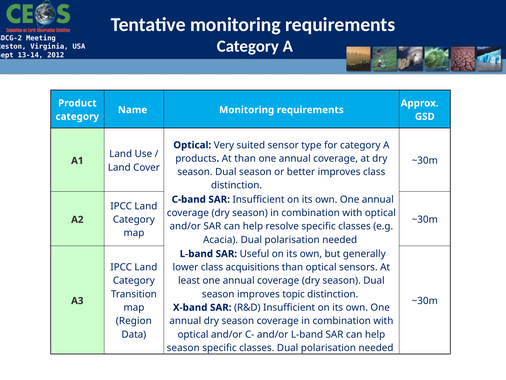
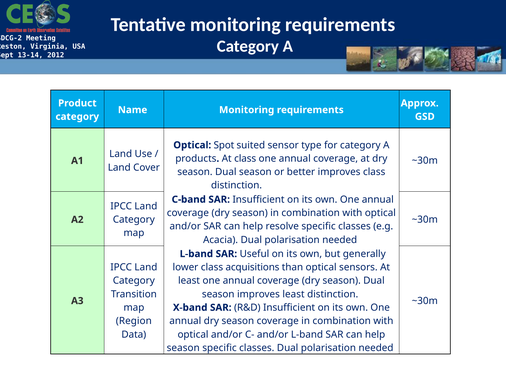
Very: Very -> Spot
At than: than -> class
improves topic: topic -> least
